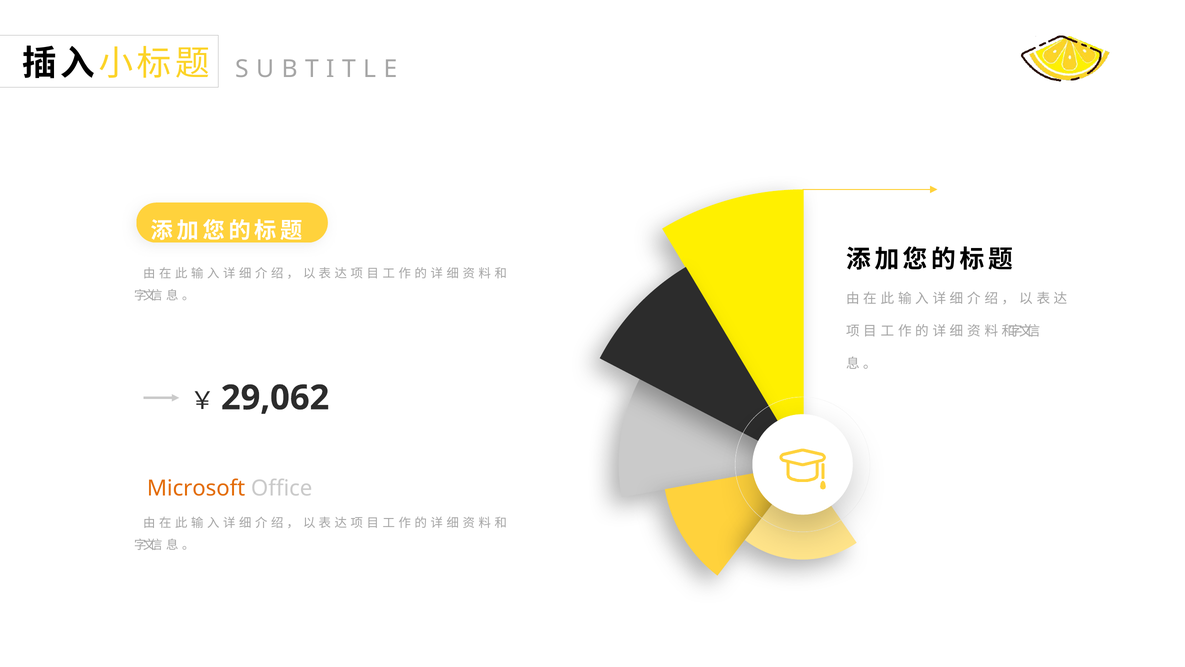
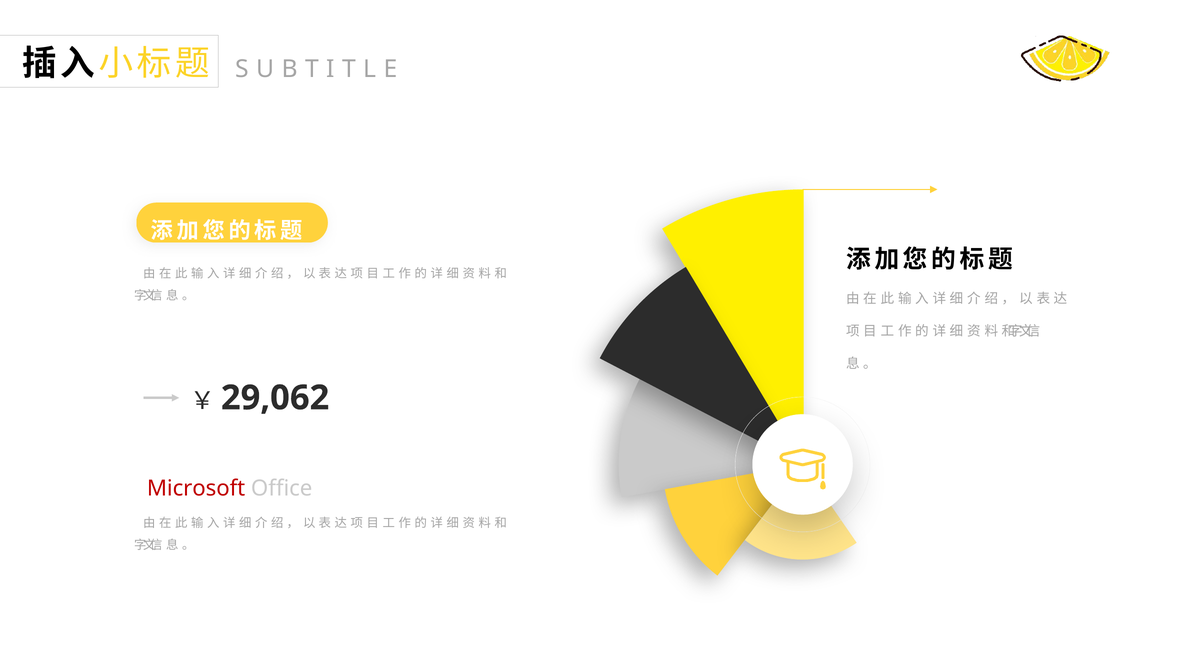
Microsoft colour: orange -> red
